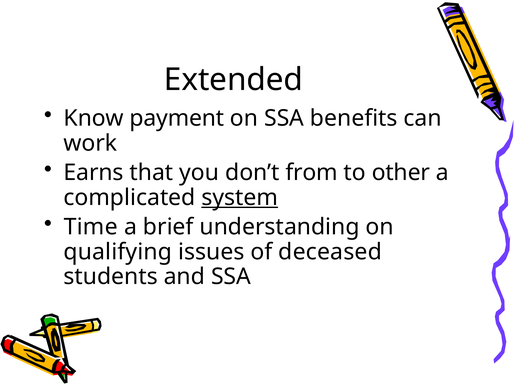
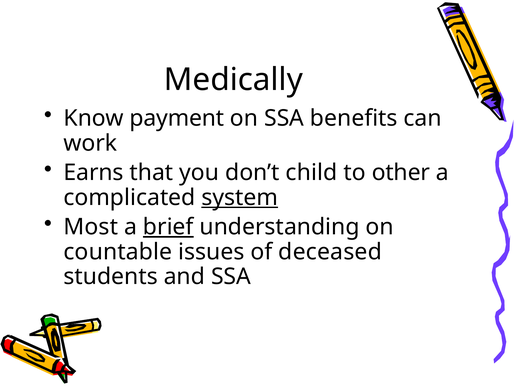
Extended: Extended -> Medically
from: from -> child
Time: Time -> Most
brief underline: none -> present
qualifying: qualifying -> countable
